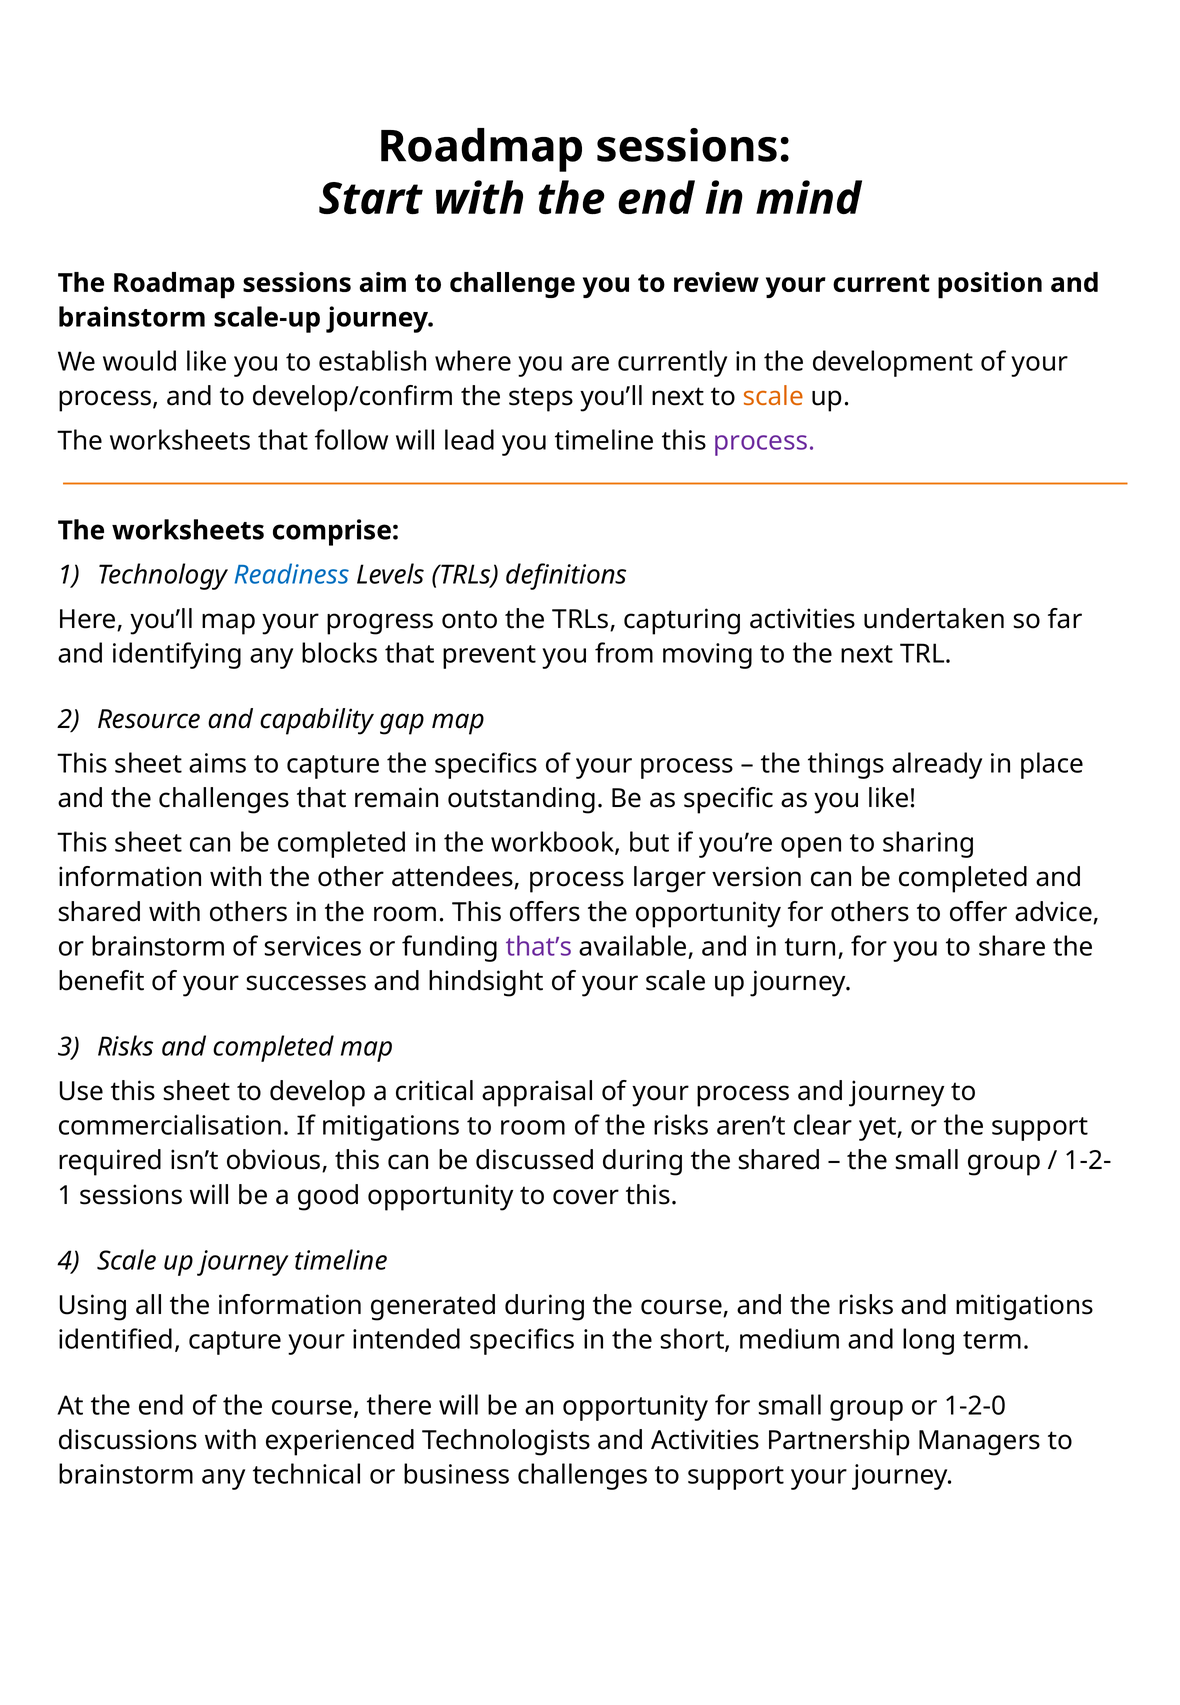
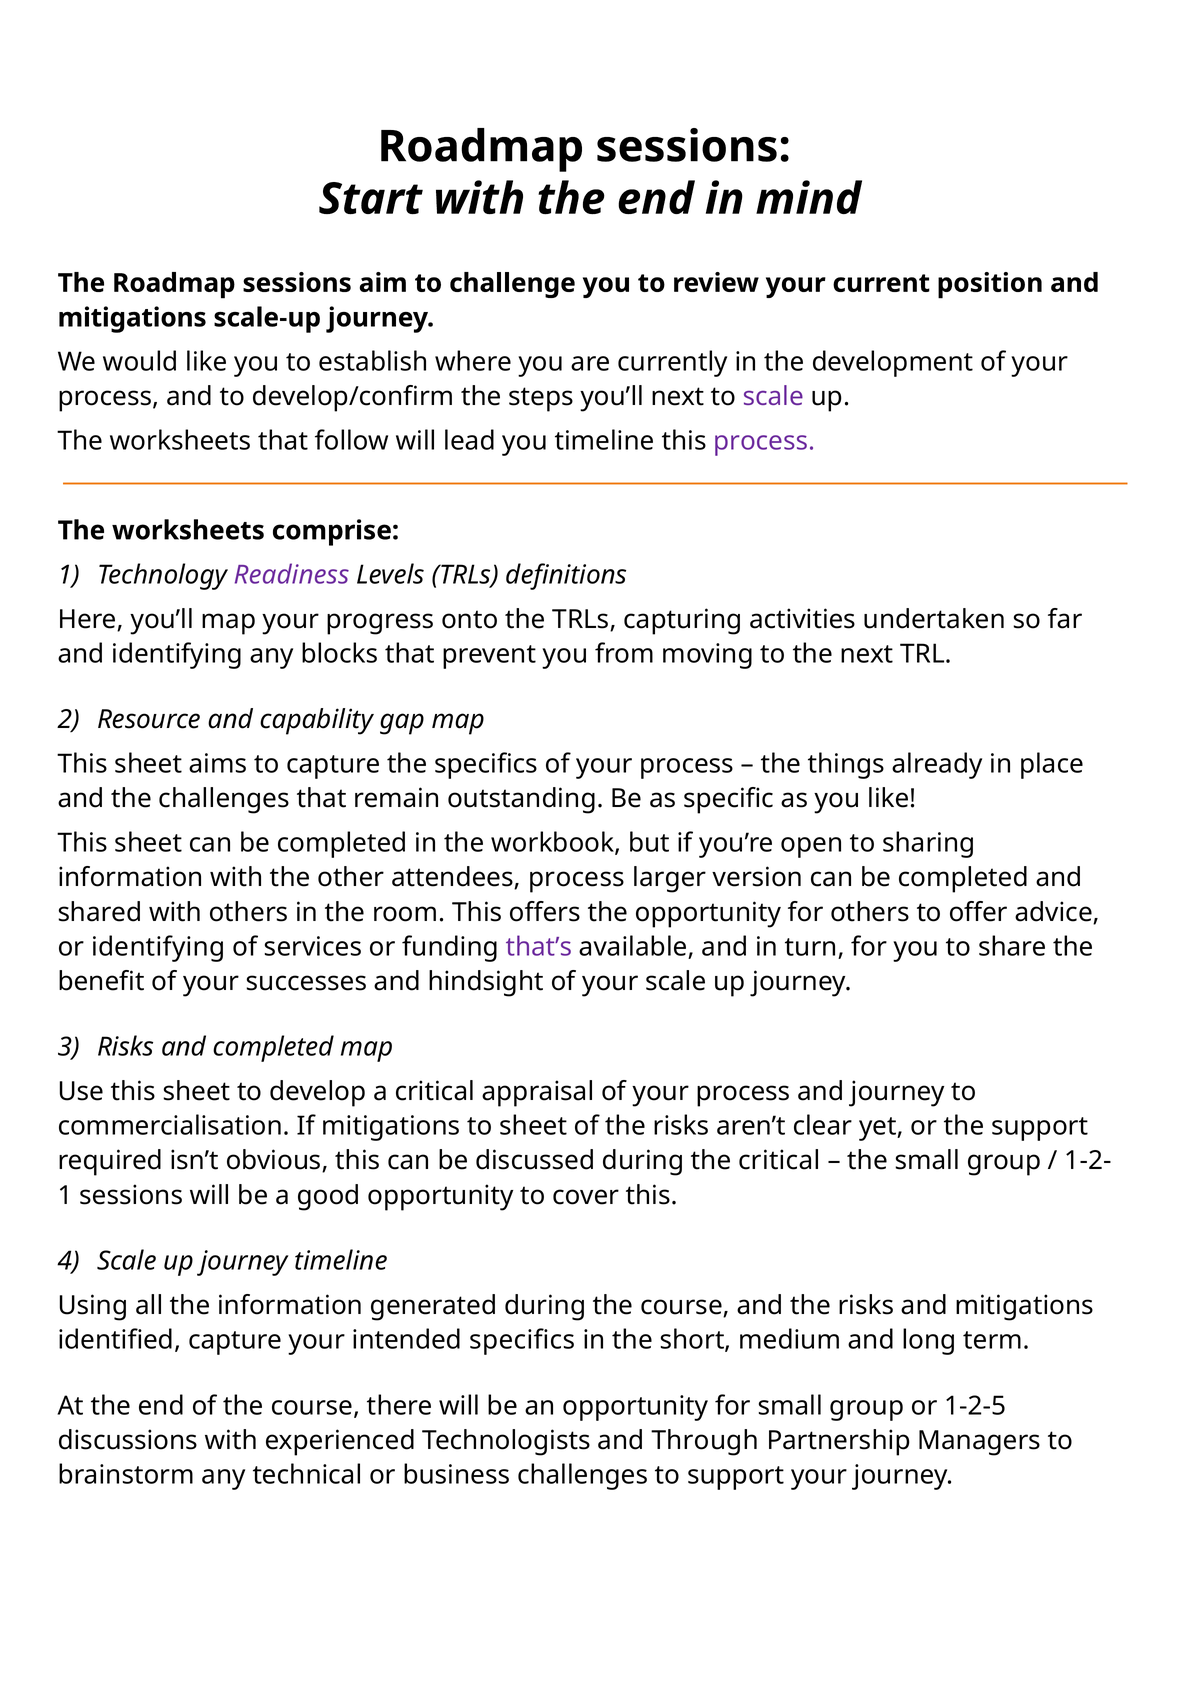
brainstorm at (132, 318): brainstorm -> mitigations
scale at (773, 397) colour: orange -> purple
Readiness colour: blue -> purple
or brainstorm: brainstorm -> identifying
to room: room -> sheet
the shared: shared -> critical
1-2-0: 1-2-0 -> 1-2-5
and Activities: Activities -> Through
